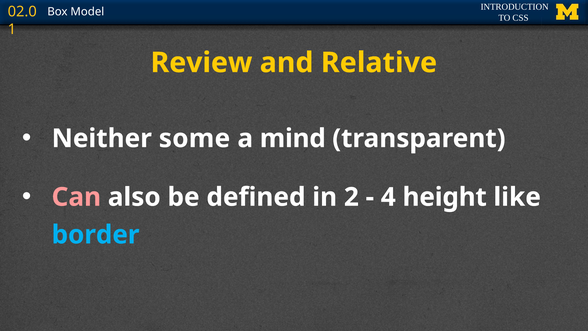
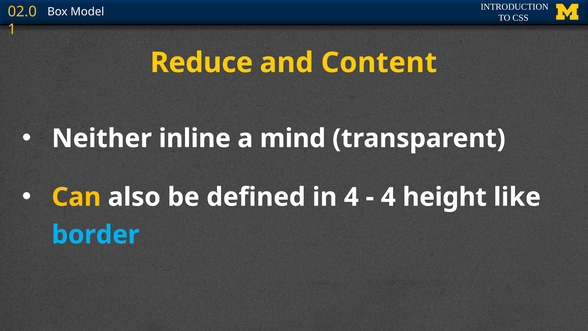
Review: Review -> Reduce
Relative: Relative -> Content
some: some -> inline
Can colour: pink -> yellow
in 2: 2 -> 4
